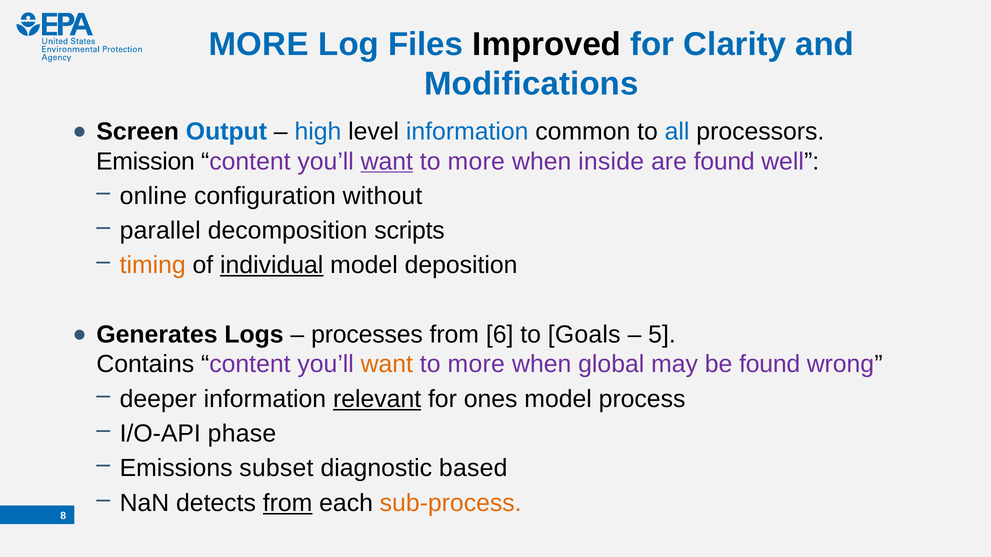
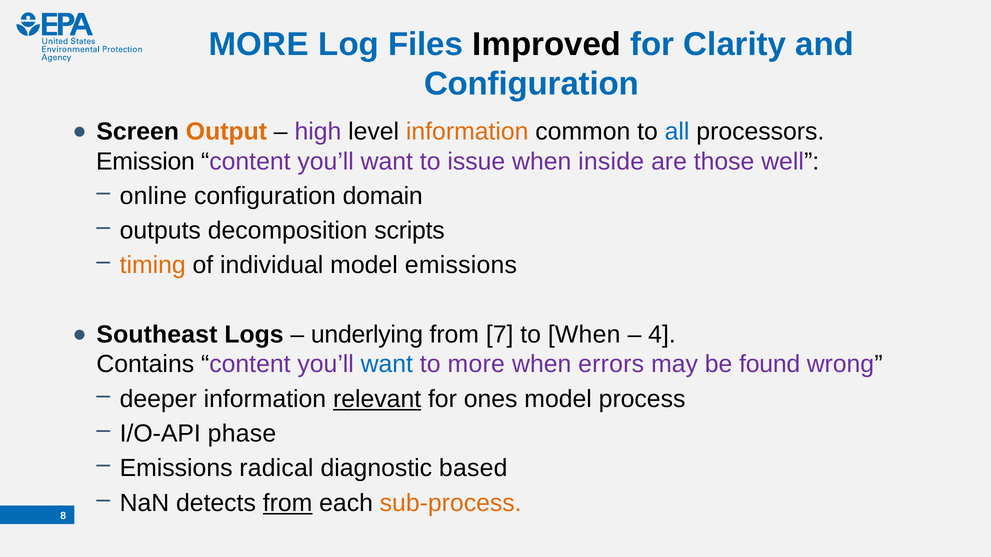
Modifications at (531, 84): Modifications -> Configuration
Output colour: blue -> orange
high colour: blue -> purple
information at (467, 132) colour: blue -> orange
want at (387, 161) underline: present -> none
more at (476, 161): more -> issue
are found: found -> those
without: without -> domain
parallel: parallel -> outputs
individual underline: present -> none
model deposition: deposition -> emissions
Generates: Generates -> Southeast
processes: processes -> underlying
6: 6 -> 7
to Goals: Goals -> When
5: 5 -> 4
want at (387, 365) colour: orange -> blue
global: global -> errors
subset: subset -> radical
